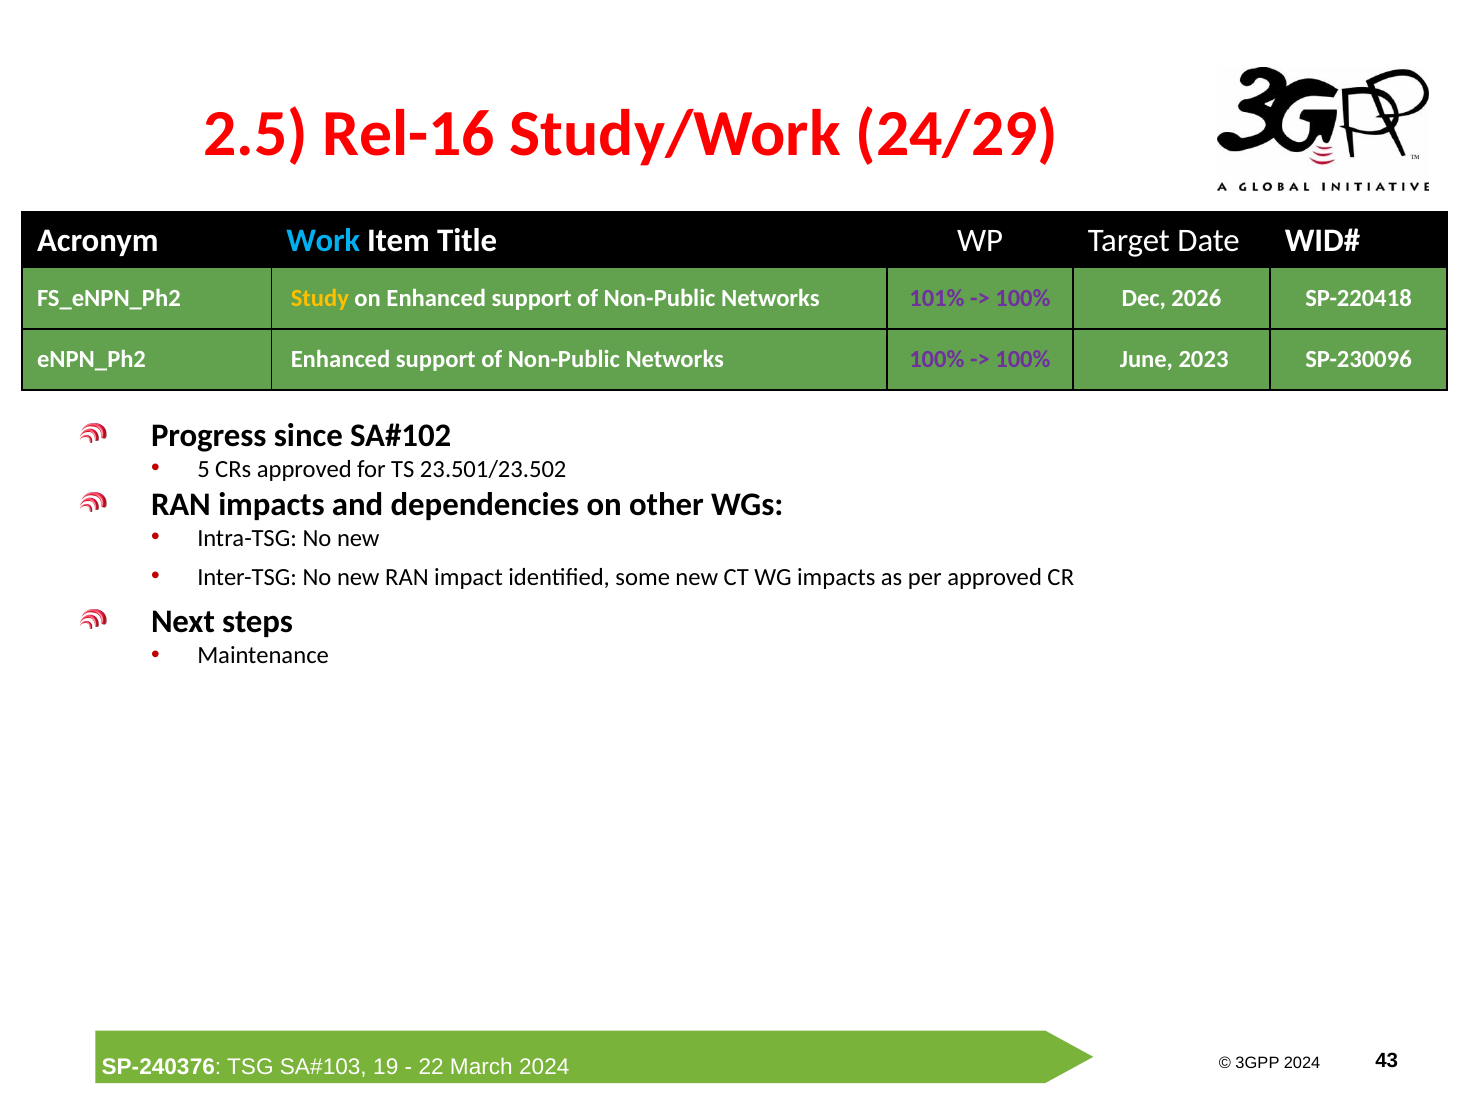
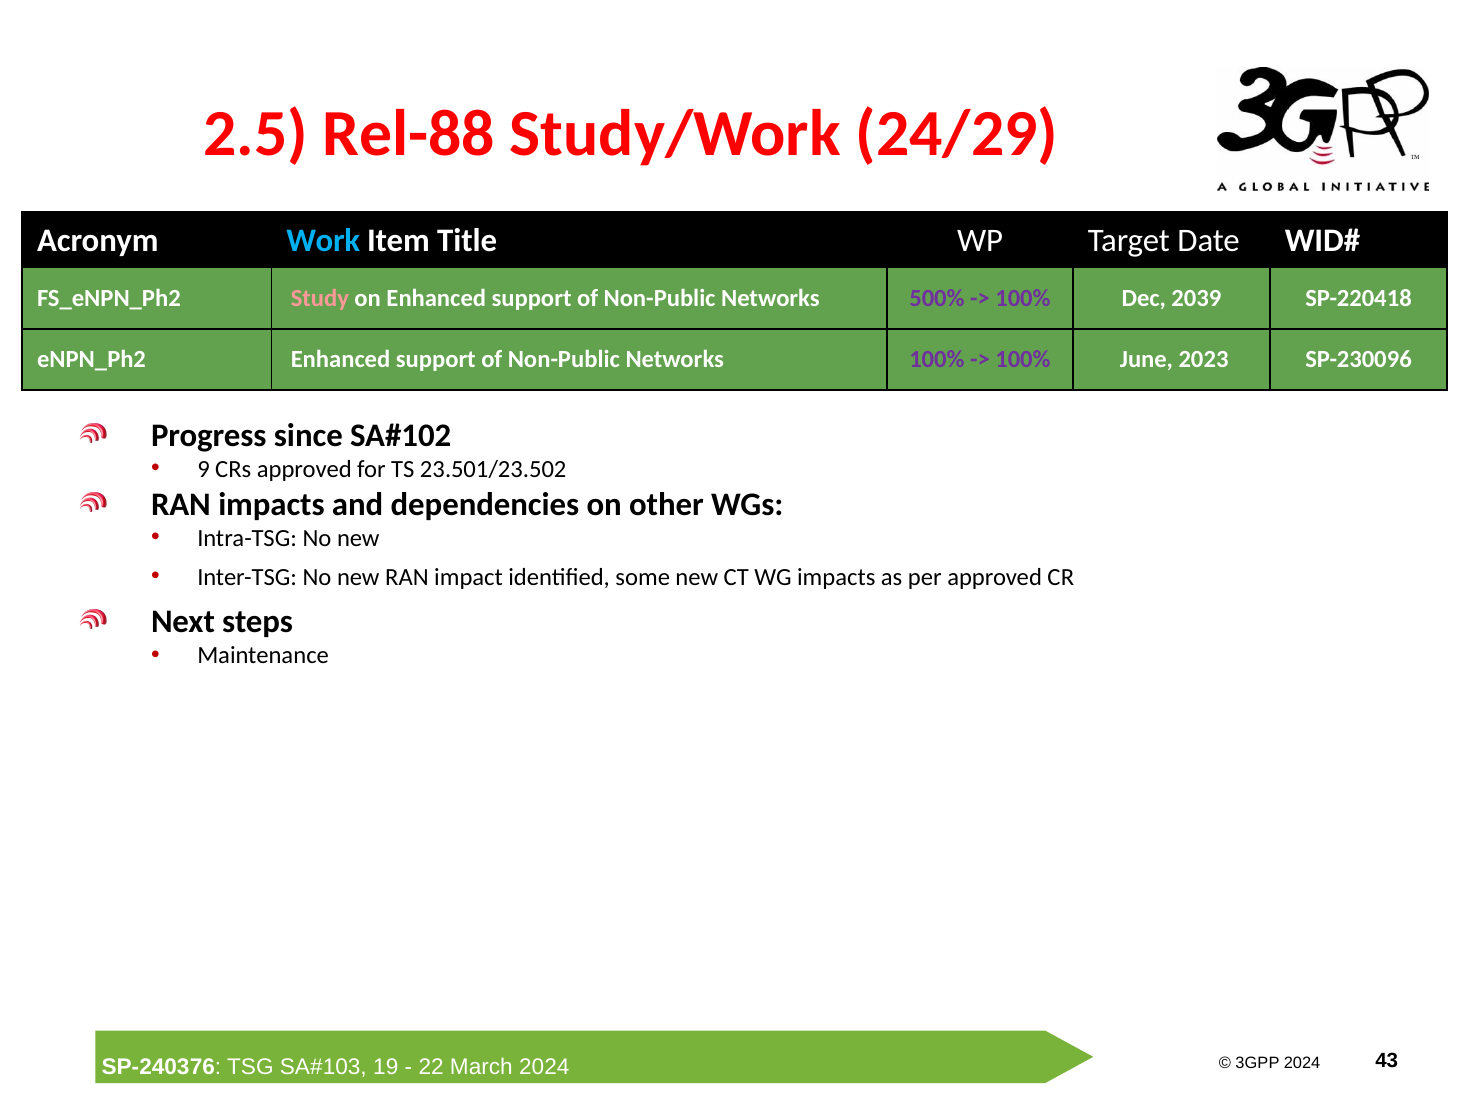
Rel-16: Rel-16 -> Rel-88
Study colour: yellow -> pink
101%: 101% -> 500%
2026: 2026 -> 2039
5: 5 -> 9
